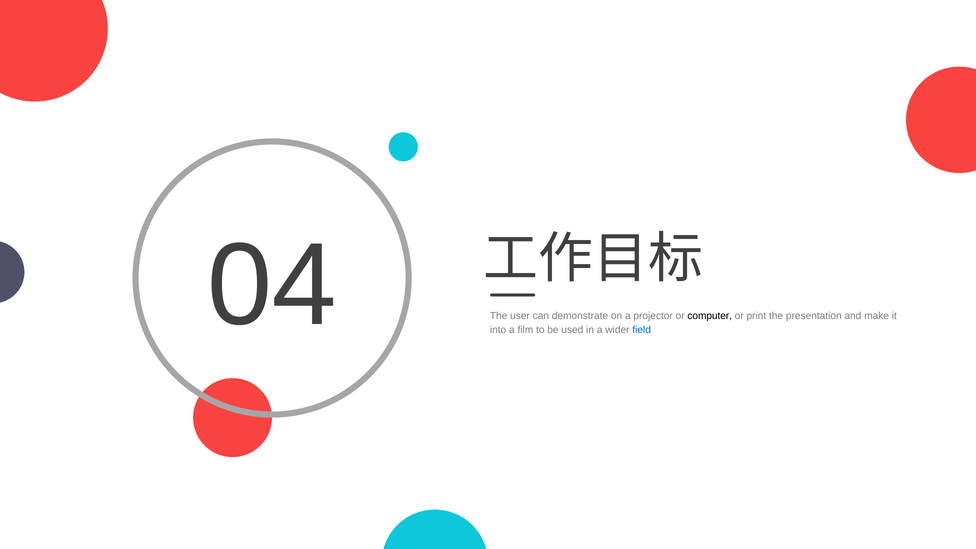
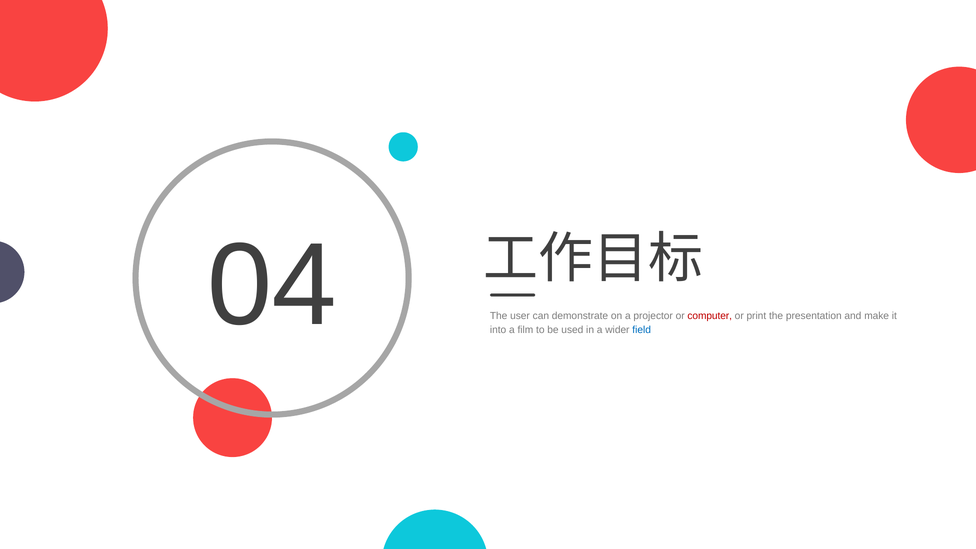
computer colour: black -> red
